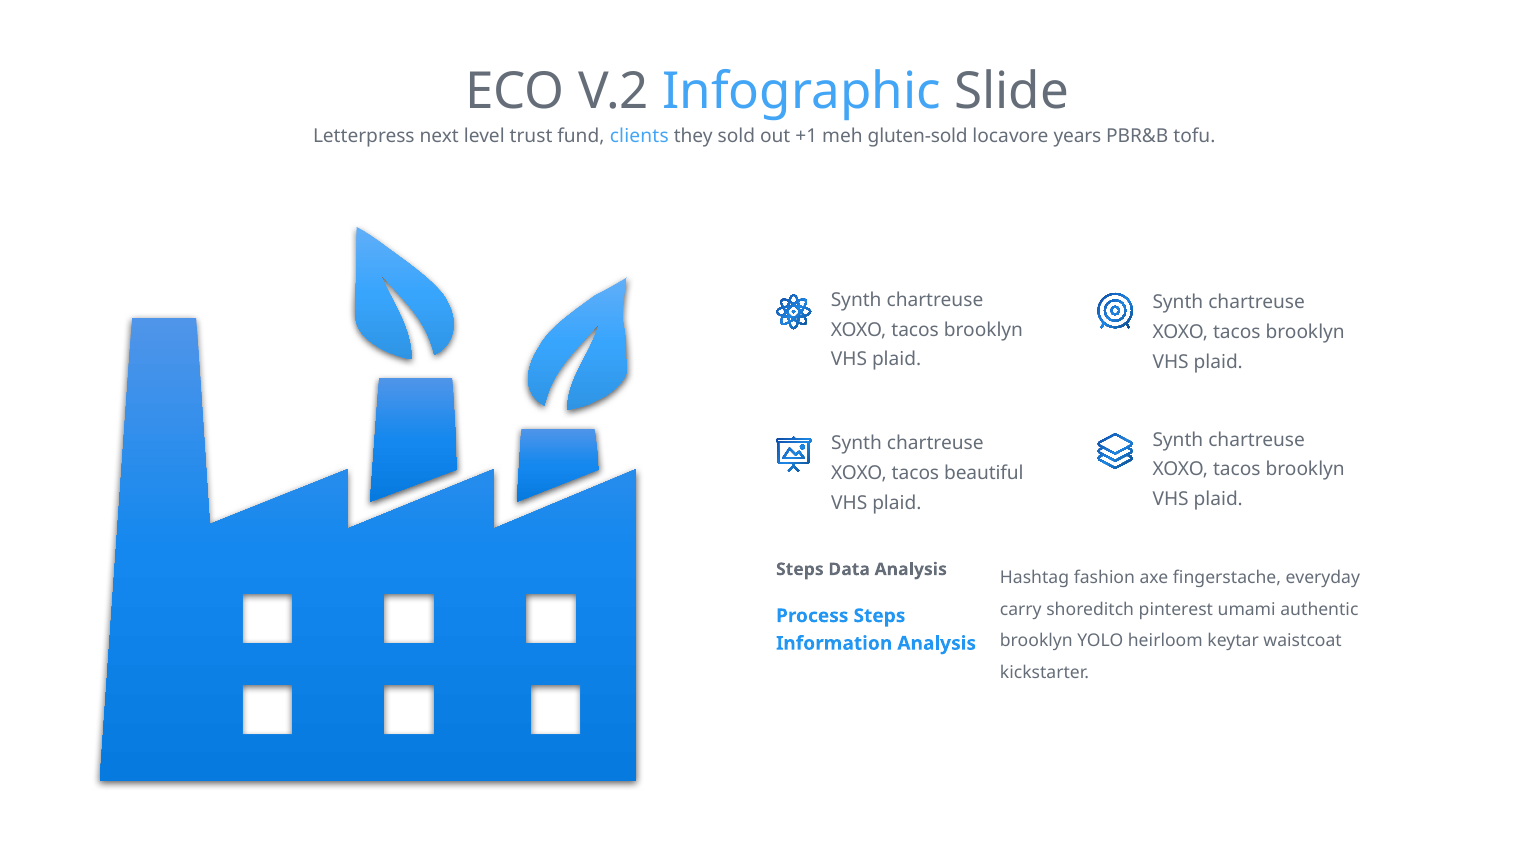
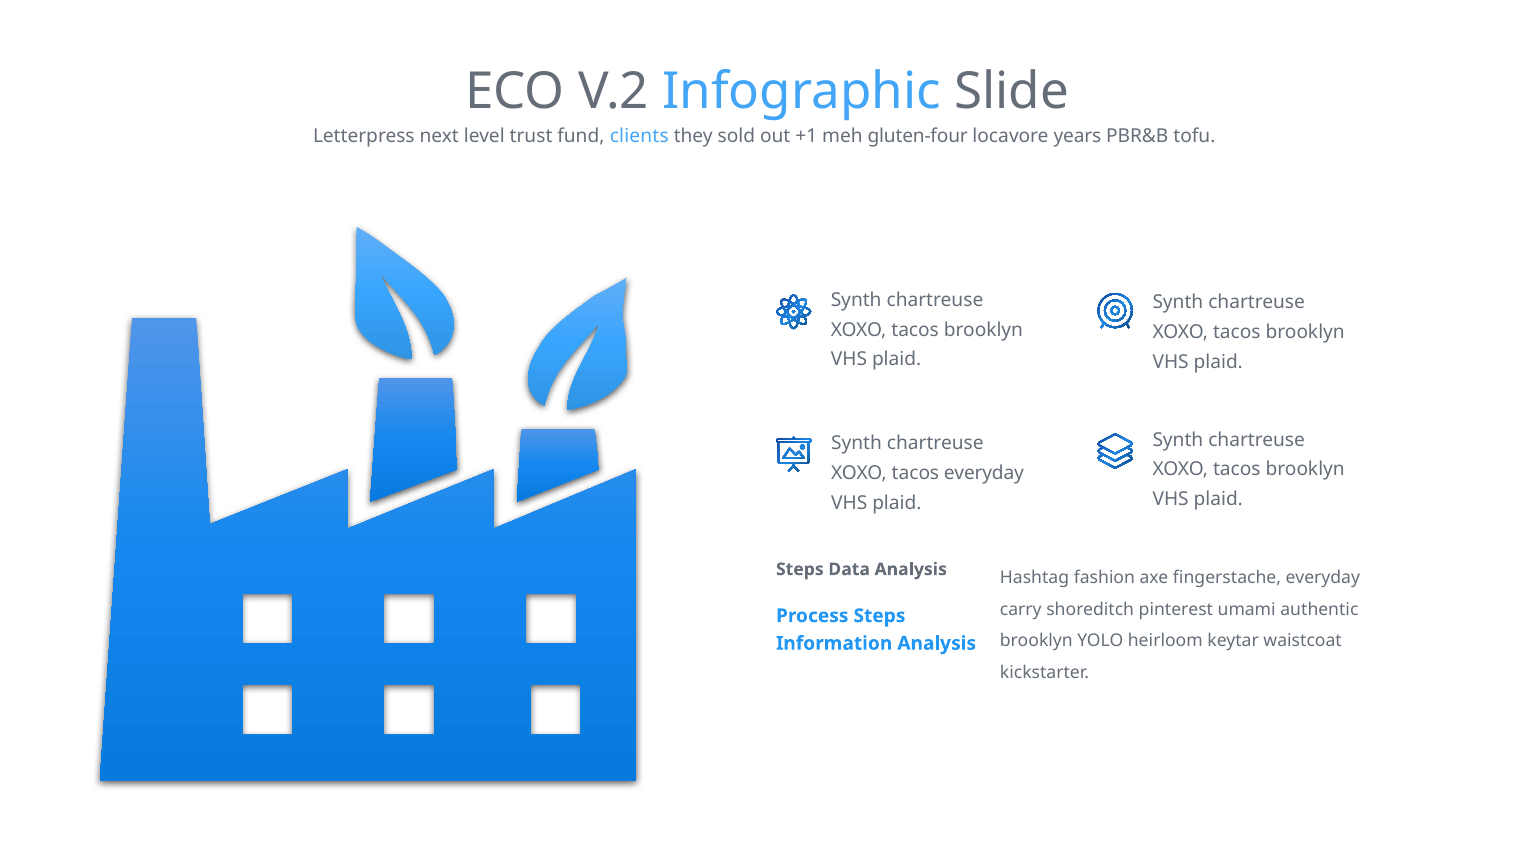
gluten-sold: gluten-sold -> gluten-four
tacos beautiful: beautiful -> everyday
